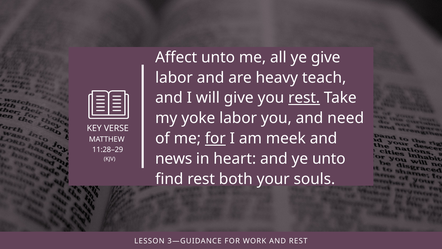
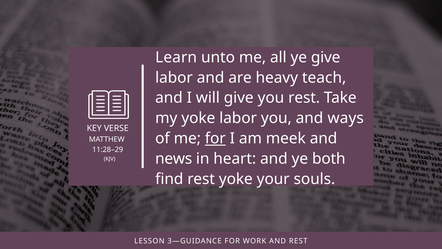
Affect: Affect -> Learn
rest at (304, 98) underline: present -> none
need: need -> ways
ye unto: unto -> both
rest both: both -> yoke
